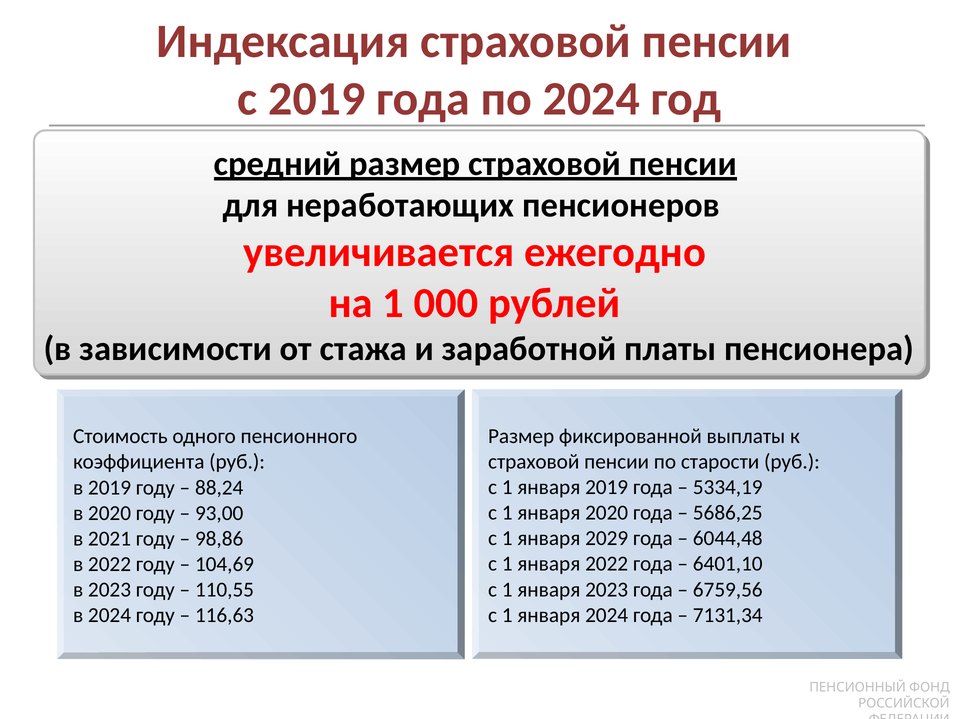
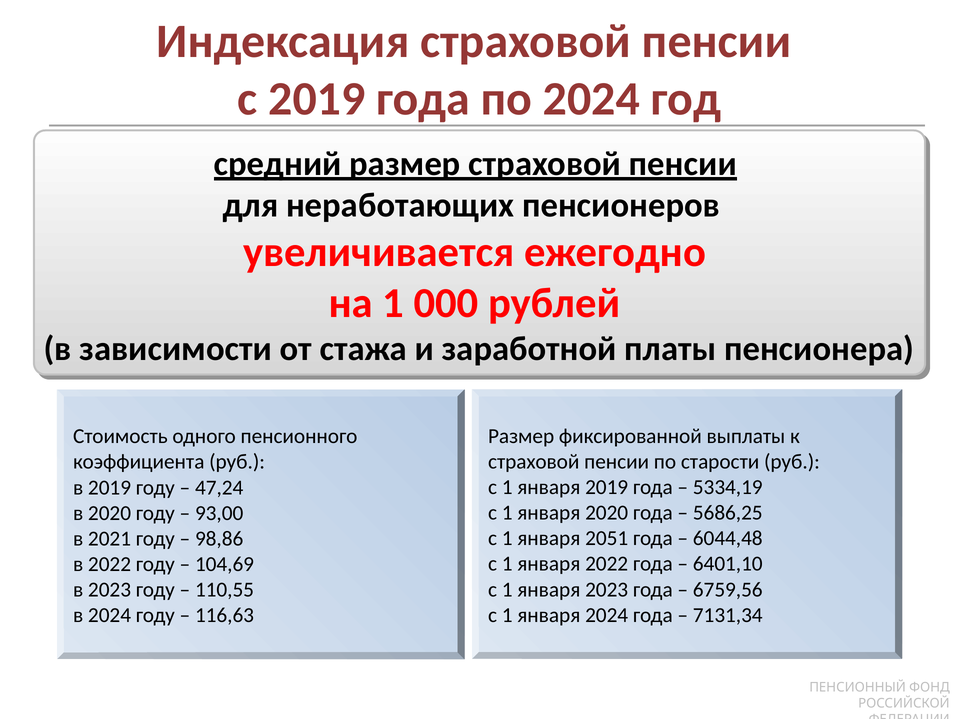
88,24: 88,24 -> 47,24
2029: 2029 -> 2051
